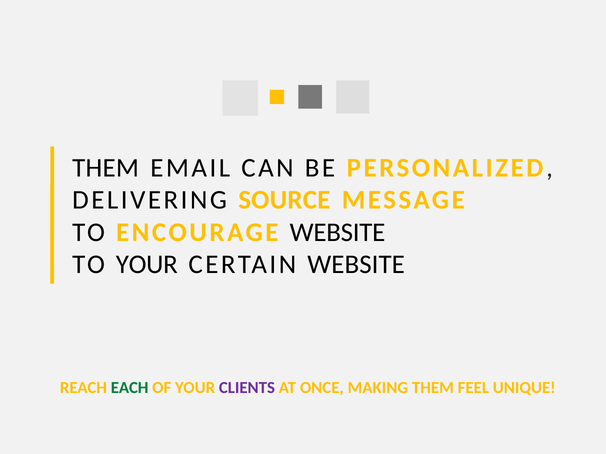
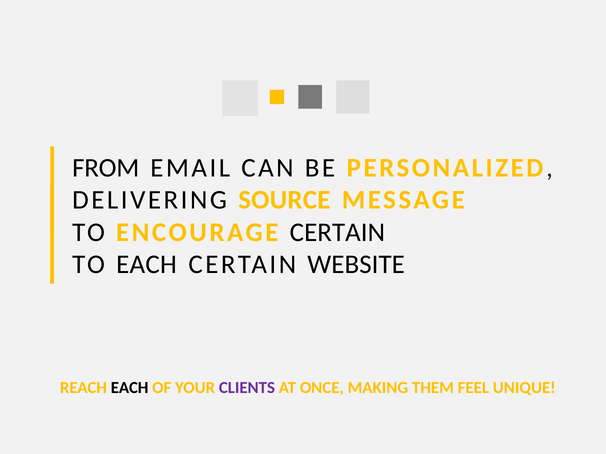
THEM at (106, 168): THEM -> FROM
ENCOURAGE WEBSITE: WEBSITE -> CERTAIN
TO YOUR: YOUR -> EACH
EACH at (130, 388) colour: green -> black
